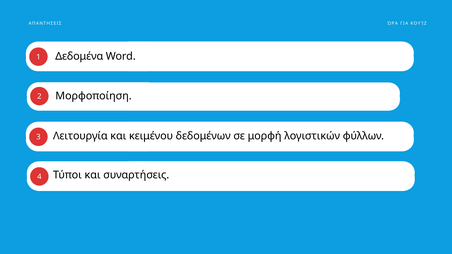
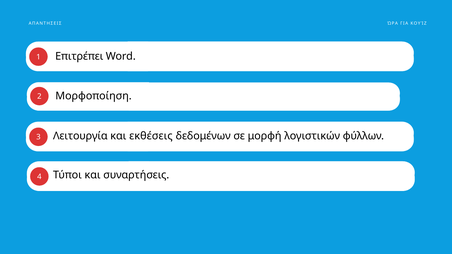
Δεδομένα: Δεδομένα -> Επιτρέπει
κειμένου: κειμένου -> εκθέσεις
